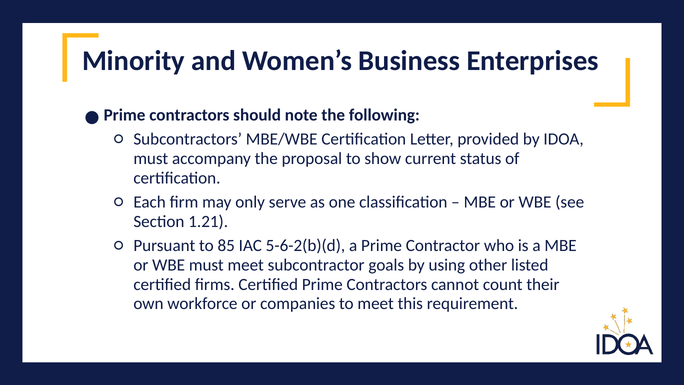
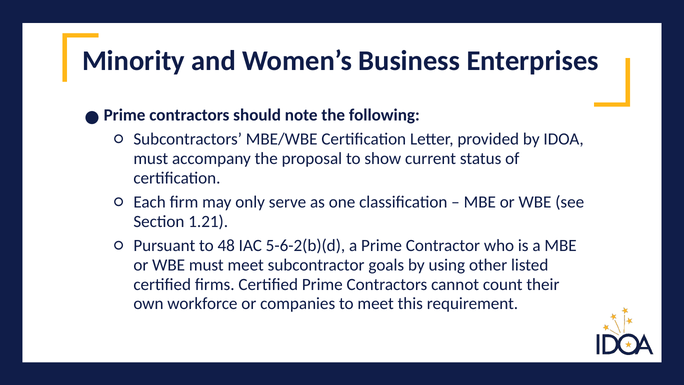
85: 85 -> 48
